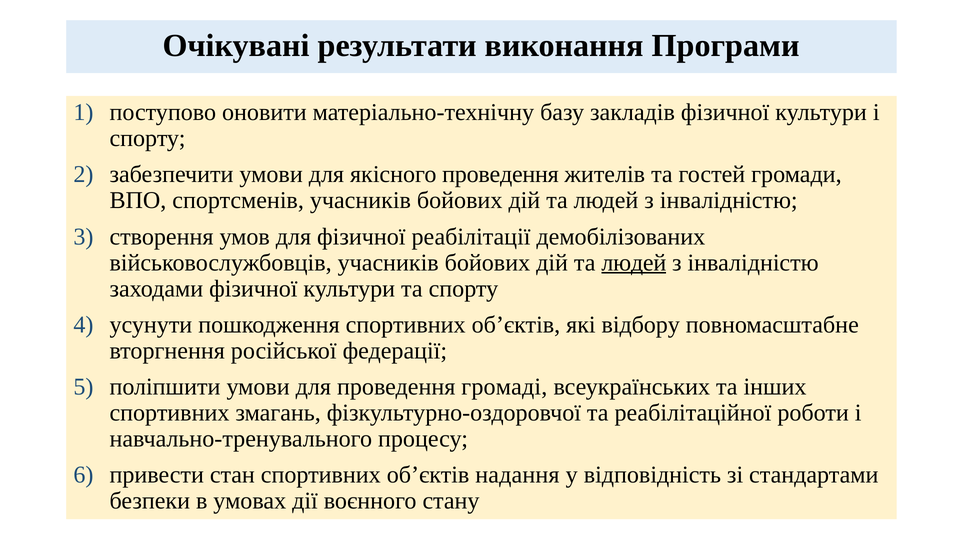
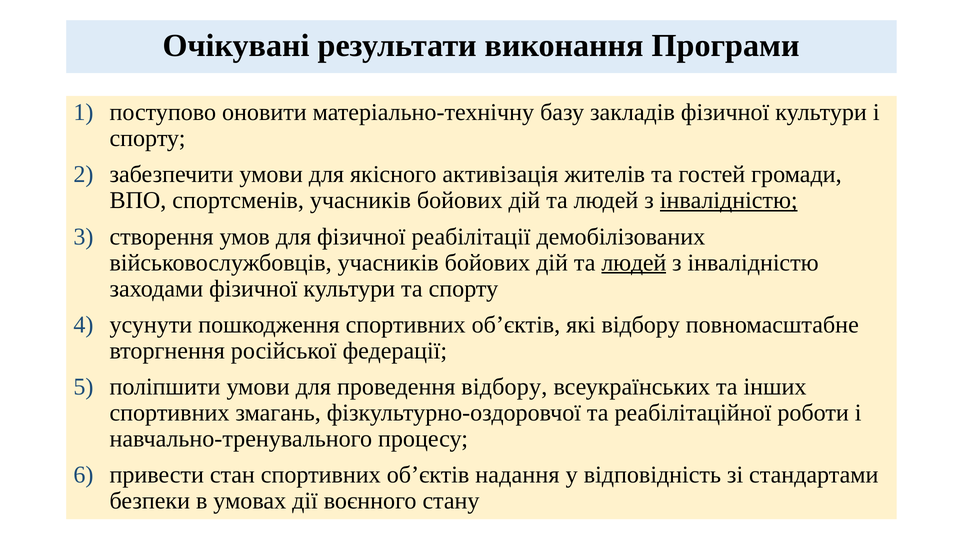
якісного проведення: проведення -> активізація
інвалідністю at (729, 200) underline: none -> present
проведення громаді: громаді -> відбору
